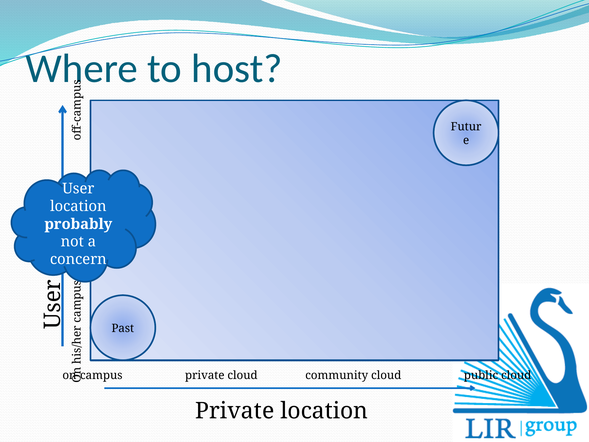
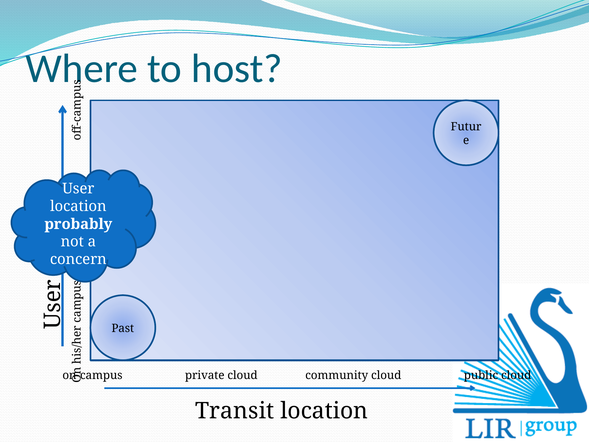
Private at (235, 411): Private -> Transit
